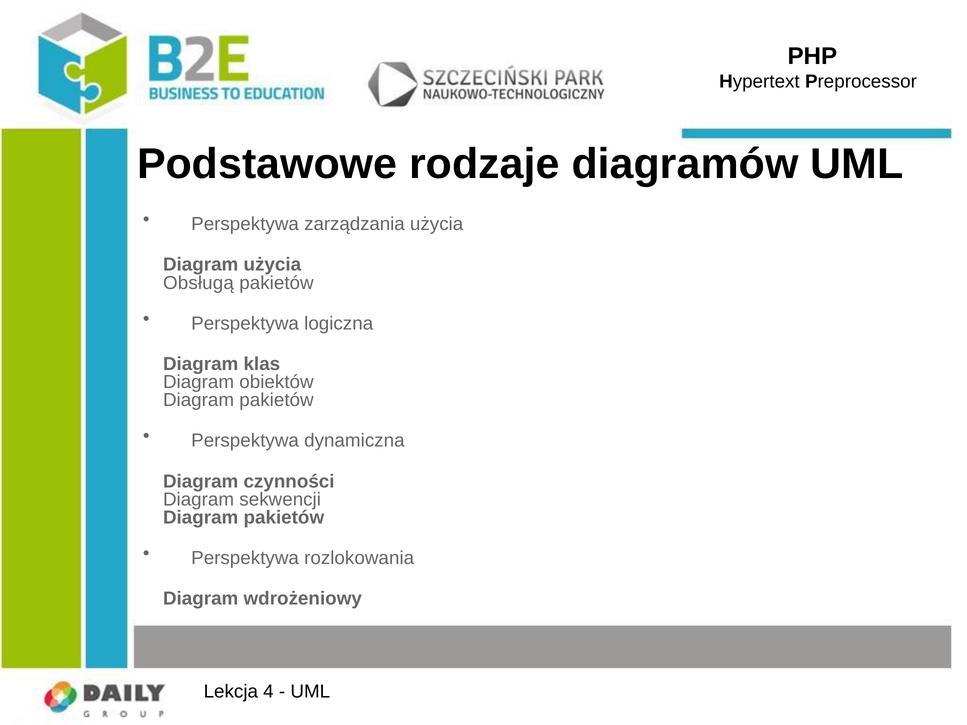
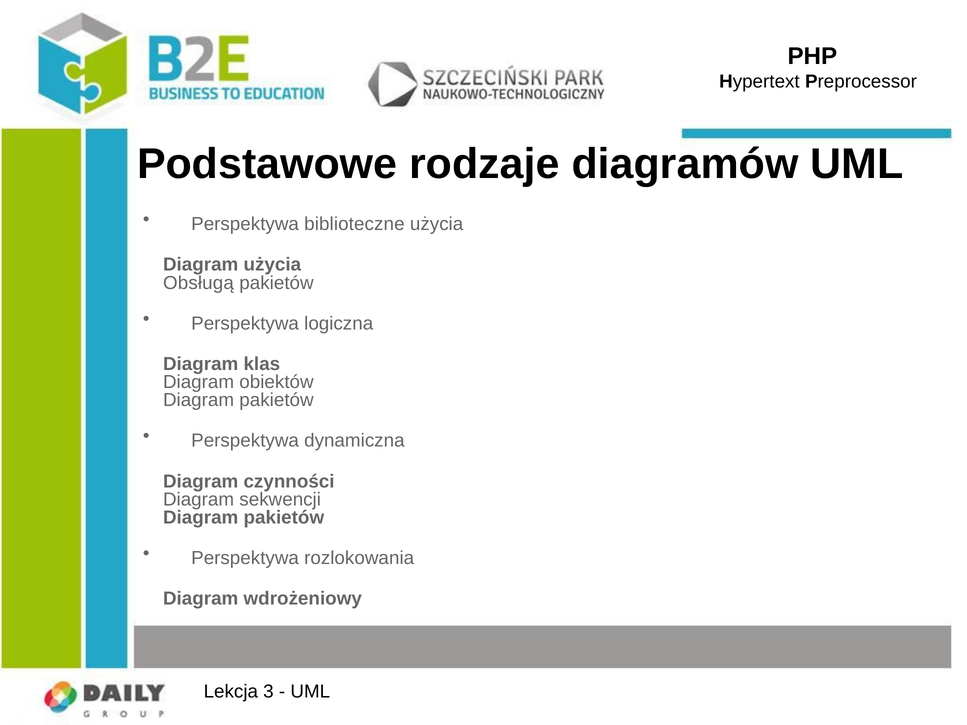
zarządzania: zarządzania -> biblioteczne
4: 4 -> 3
